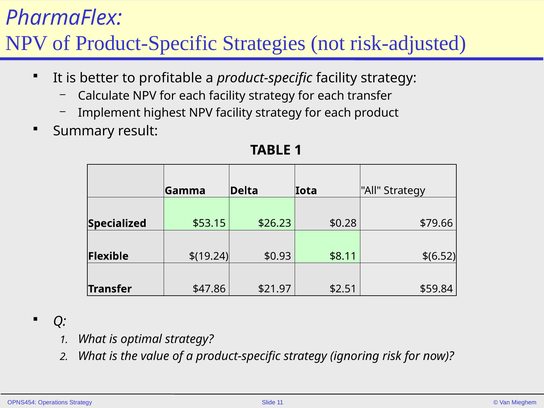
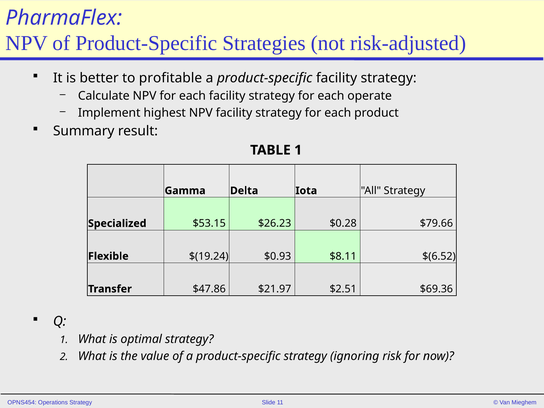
each transfer: transfer -> operate
$59.84: $59.84 -> $69.36
